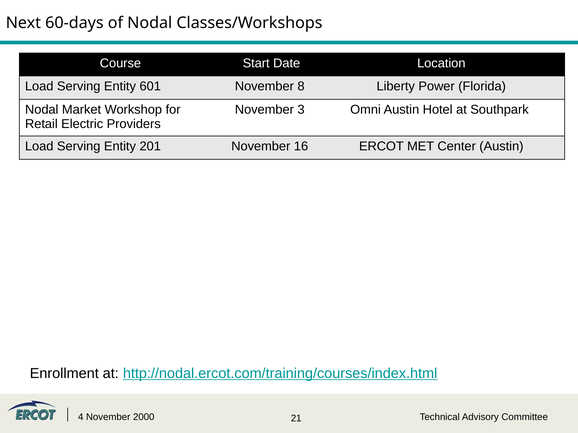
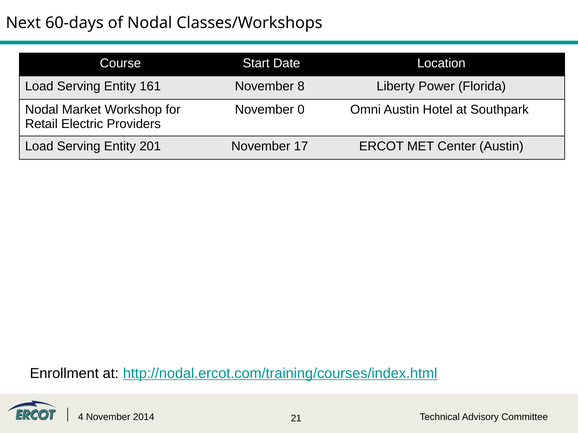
601: 601 -> 161
3: 3 -> 0
16: 16 -> 17
2000: 2000 -> 2014
